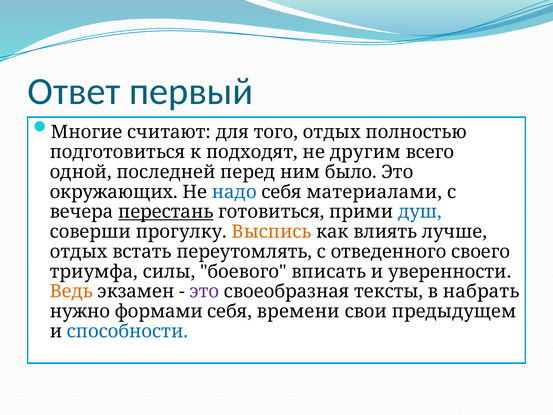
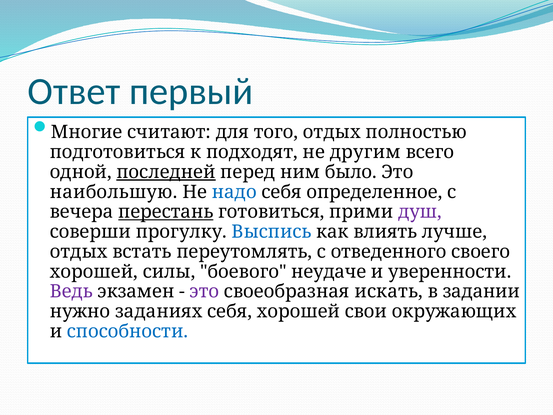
последней underline: none -> present
окружающих: окружающих -> наибольшую
материалами: материалами -> определенное
душ colour: blue -> purple
Выспись colour: orange -> blue
триумфа at (94, 271): триумфа -> хорошей
вписать: вписать -> неудаче
Ведь colour: orange -> purple
тексты: тексты -> искать
набрать: набрать -> задании
формами: формами -> заданиях
себя времени: времени -> хорошей
предыдущем: предыдущем -> окружающих
